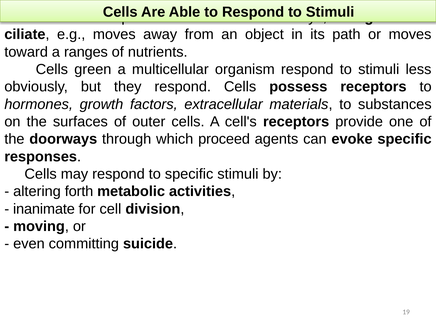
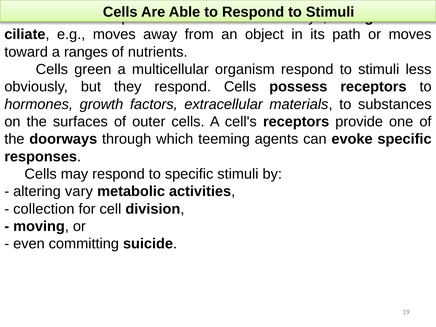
proceed: proceed -> teeming
forth: forth -> vary
inanimate: inanimate -> collection
